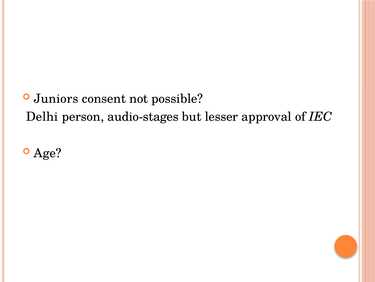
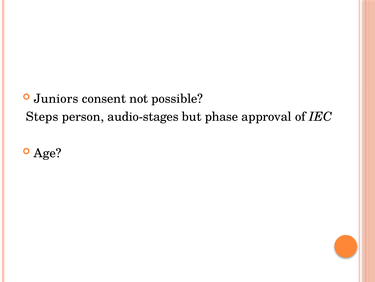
Delhi: Delhi -> Steps
lesser: lesser -> phase
